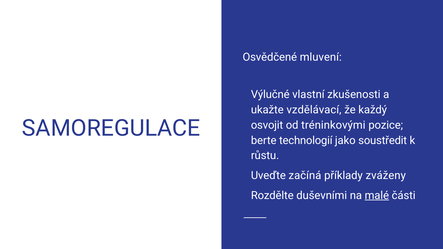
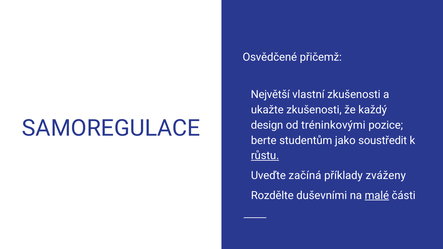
mluvení: mluvení -> přičemž
Výlučné: Výlučné -> Největší
ukažte vzdělávací: vzdělávací -> zkušenosti
osvojit: osvojit -> design
technologií: technologií -> studentům
růstu underline: none -> present
